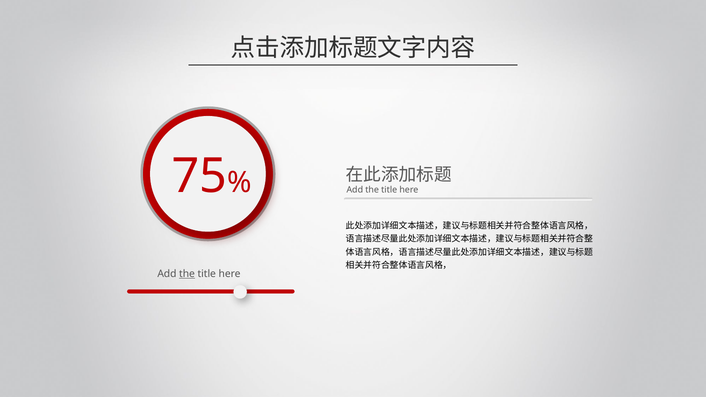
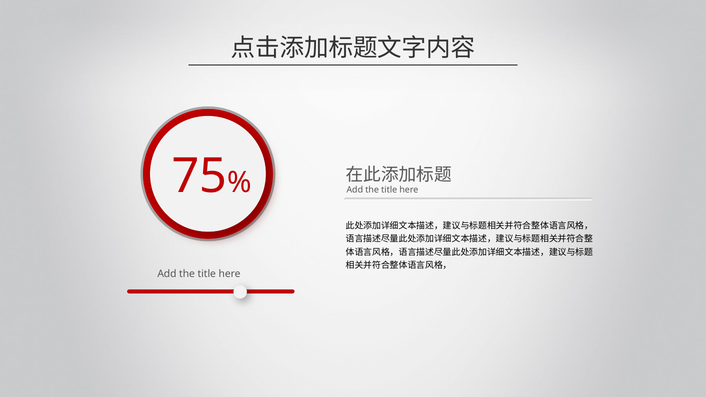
the at (187, 274) underline: present -> none
